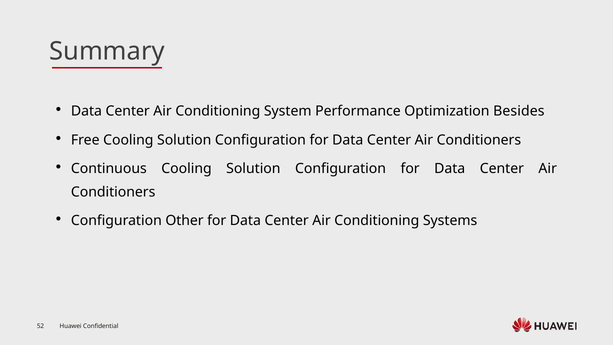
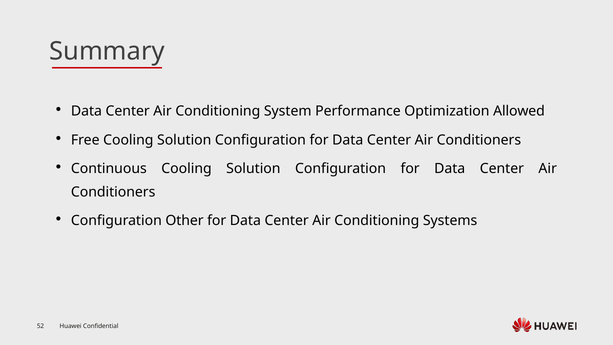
Besides: Besides -> Allowed
